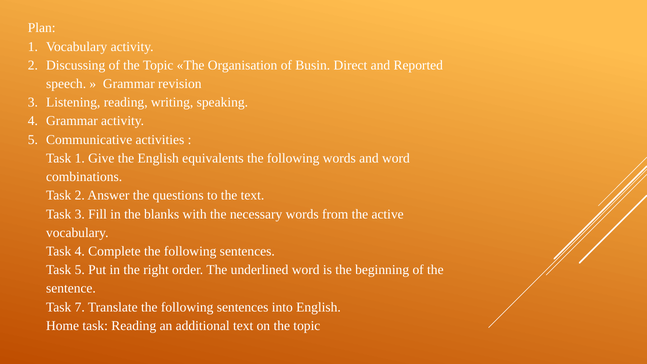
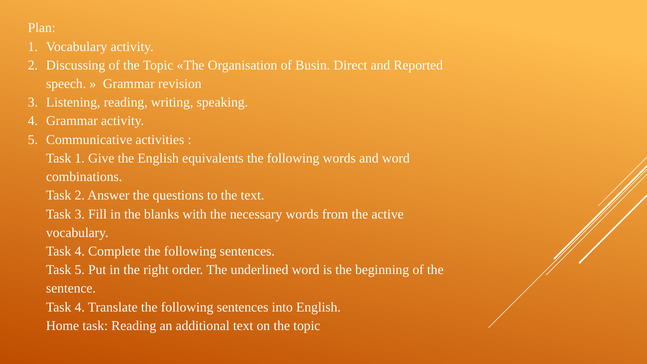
7 at (80, 307): 7 -> 4
